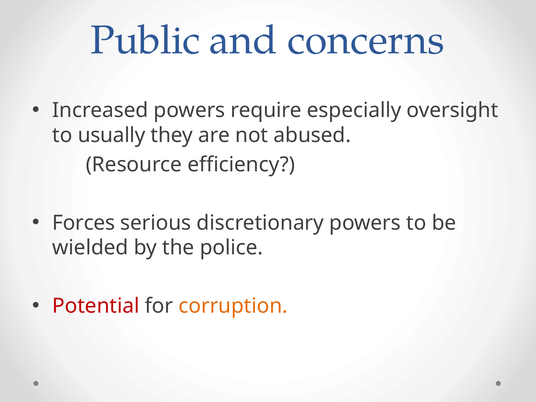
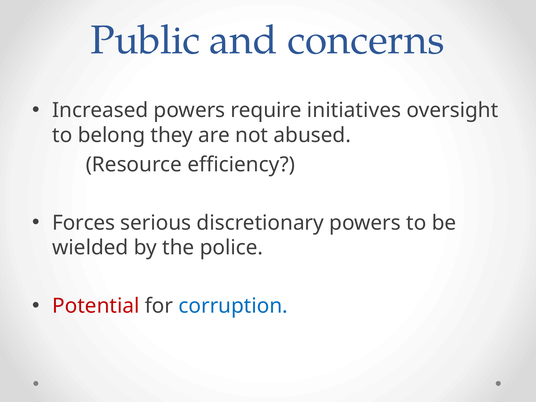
especially: especially -> initiatives
usually: usually -> belong
corruption colour: orange -> blue
